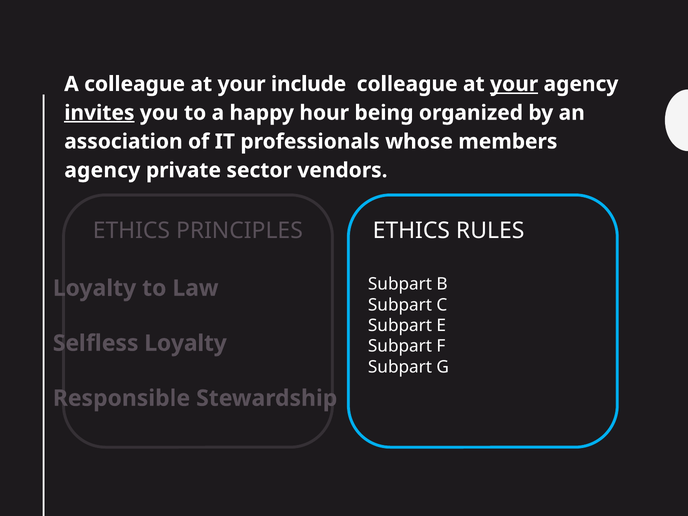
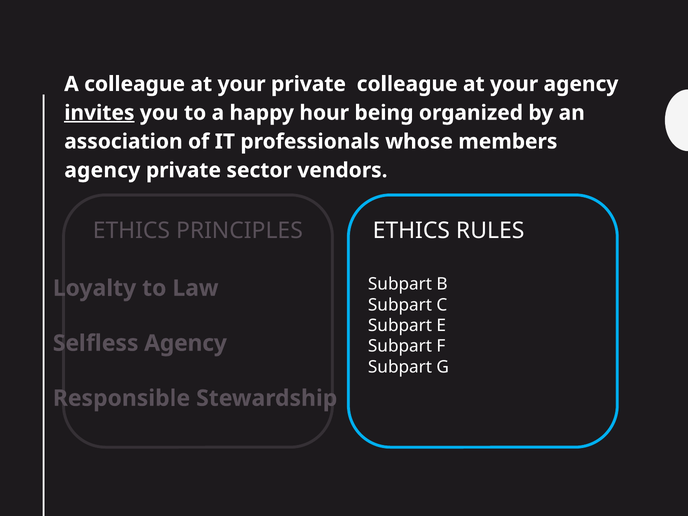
your include: include -> private
your at (514, 84) underline: present -> none
Selfless Loyalty: Loyalty -> Agency
